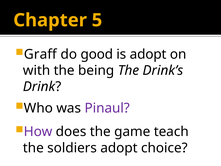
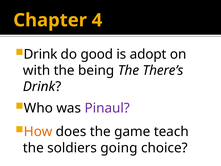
5: 5 -> 4
Graff at (40, 54): Graff -> Drink
Drink’s: Drink’s -> There’s
How colour: purple -> orange
soldiers adopt: adopt -> going
